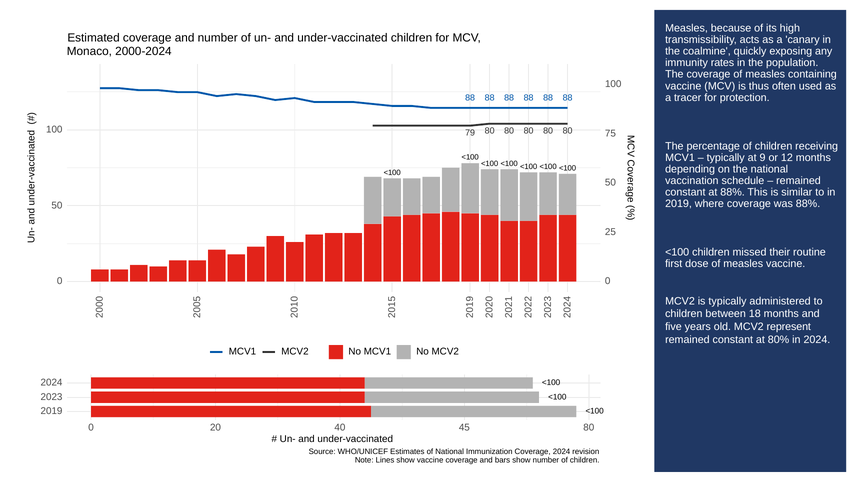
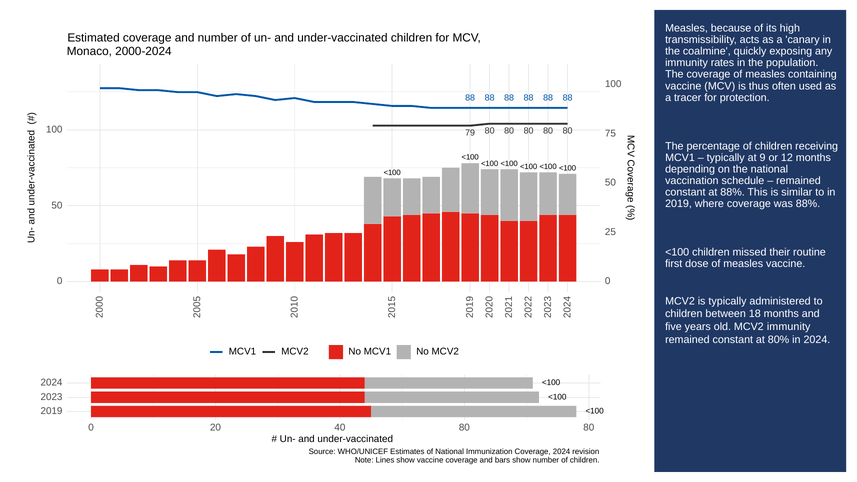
MCV2 represent: represent -> immunity
40 45: 45 -> 80
